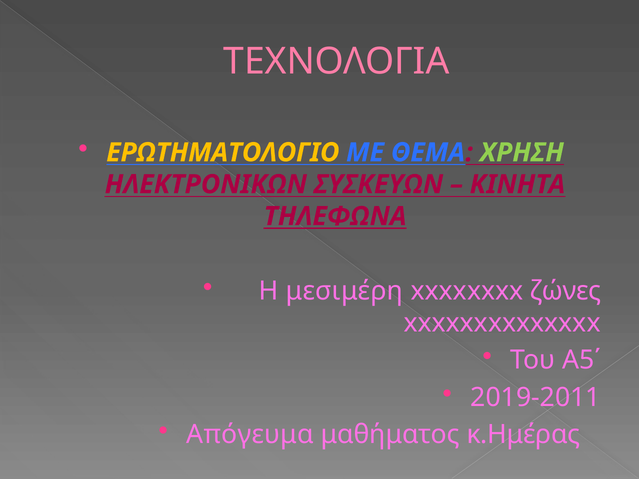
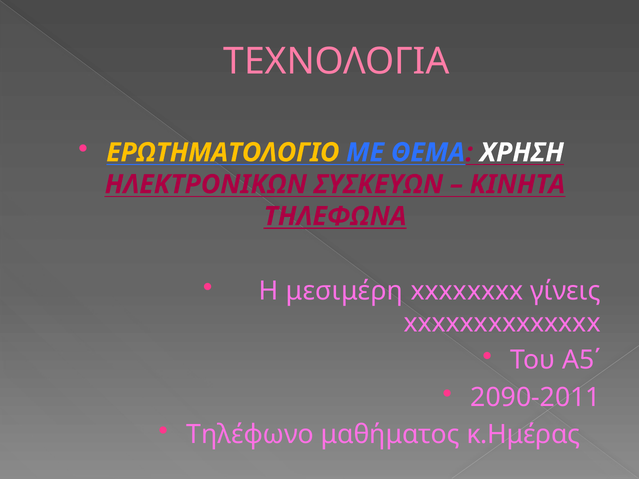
ΧΡΗΣΗ colour: light green -> white
ζώνες: ζώνες -> γίνεις
2019-2011: 2019-2011 -> 2090-2011
Απόγευμα: Απόγευμα -> Τηλέφωνο
